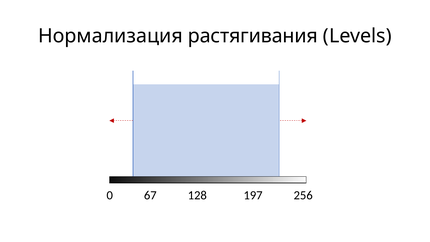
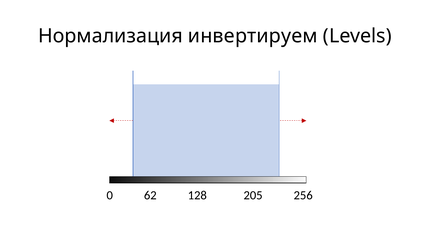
растягивания: растягивания -> инвертируем
67: 67 -> 62
197: 197 -> 205
